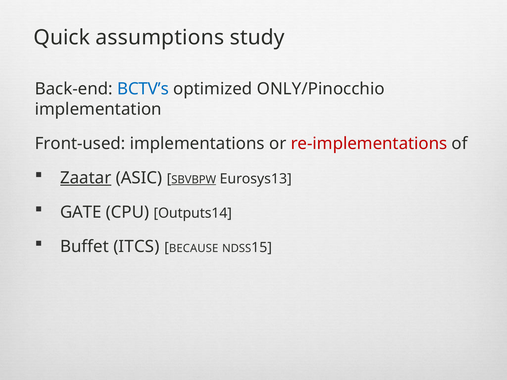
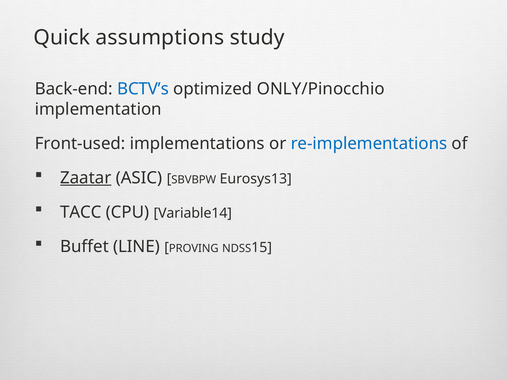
re-implementations colour: red -> blue
SBVBPW underline: present -> none
GATE: GATE -> TACC
Outputs14: Outputs14 -> Variable14
ITCS: ITCS -> LINE
BECAUSE: BECAUSE -> PROVING
